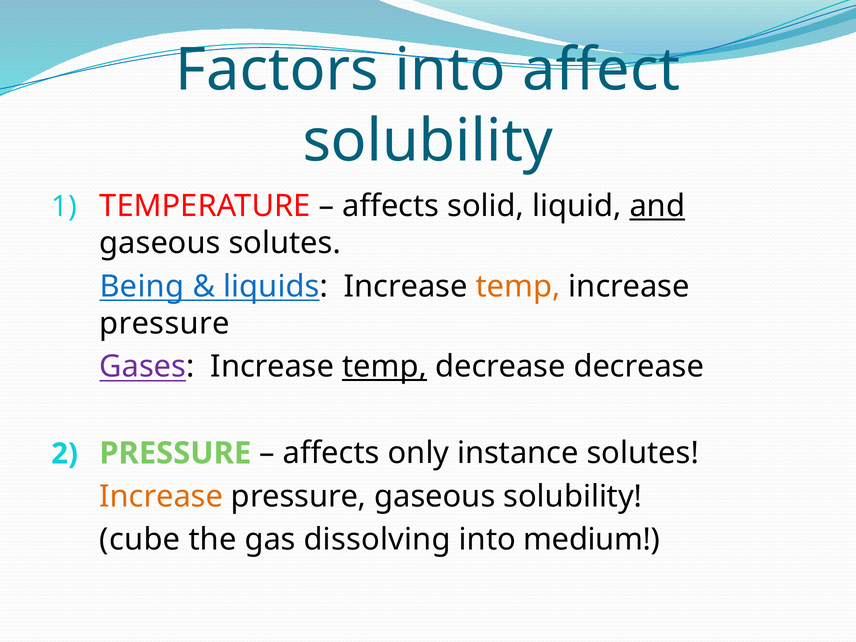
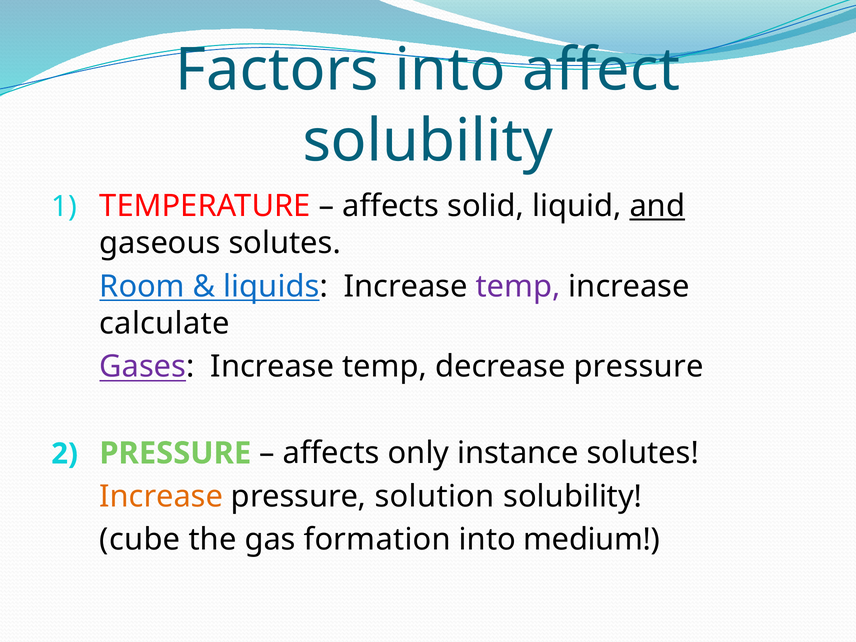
Being: Being -> Room
temp at (518, 286) colour: orange -> purple
pressure at (164, 323): pressure -> calculate
temp at (385, 367) underline: present -> none
decrease decrease: decrease -> pressure
pressure gaseous: gaseous -> solution
dissolving: dissolving -> formation
